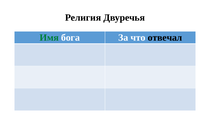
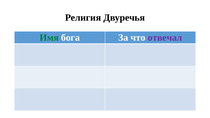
отвечал colour: black -> purple
